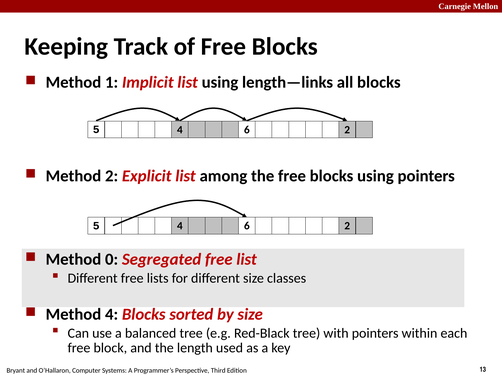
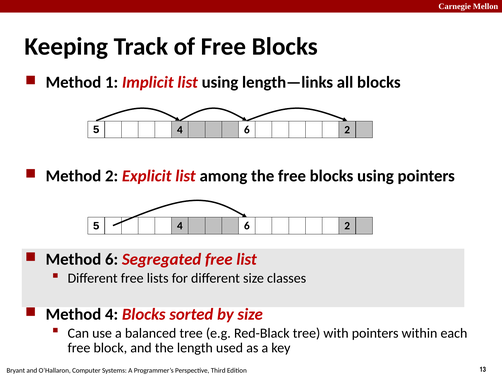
Method 0: 0 -> 6
